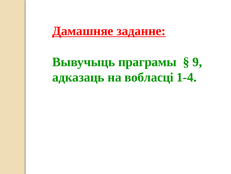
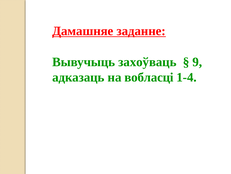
праграмы: праграмы -> захоўваць
